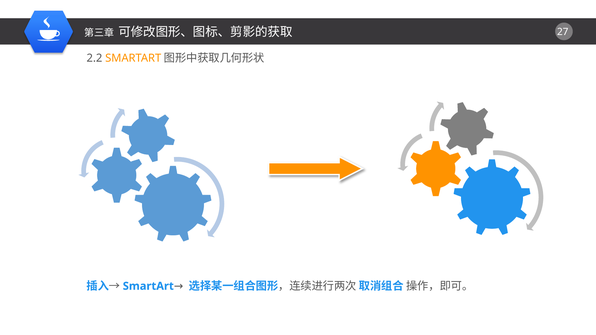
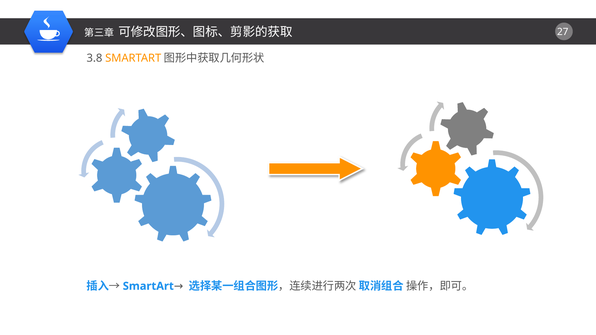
2.2: 2.2 -> 3.8
